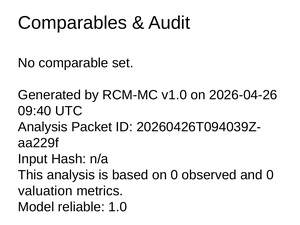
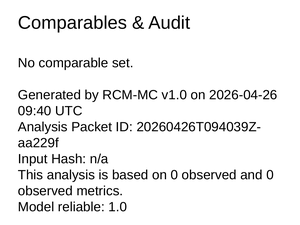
valuation at (45, 191): valuation -> observed
